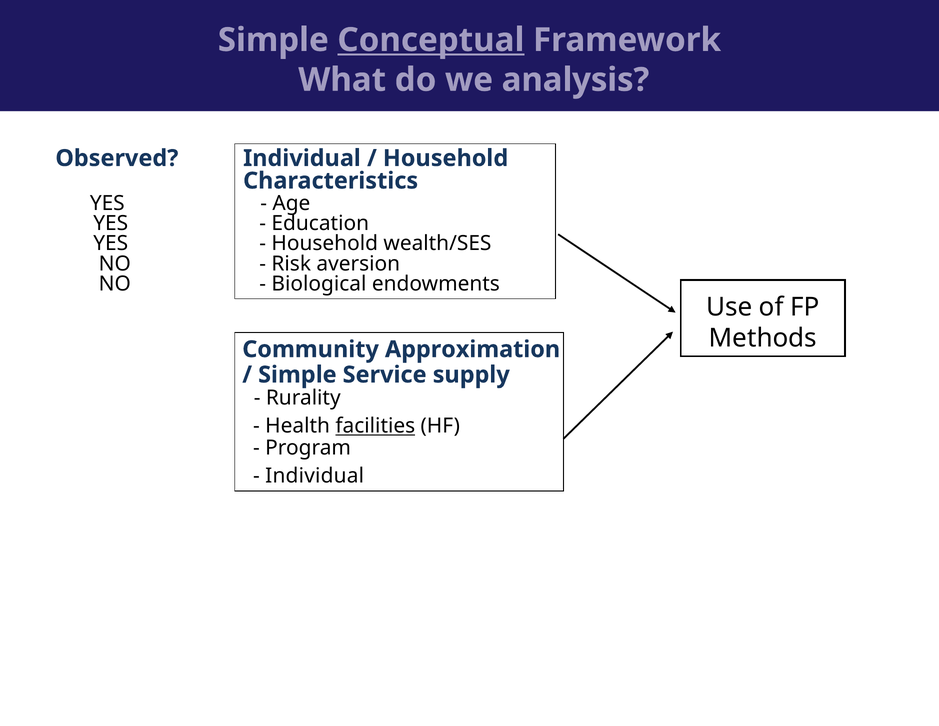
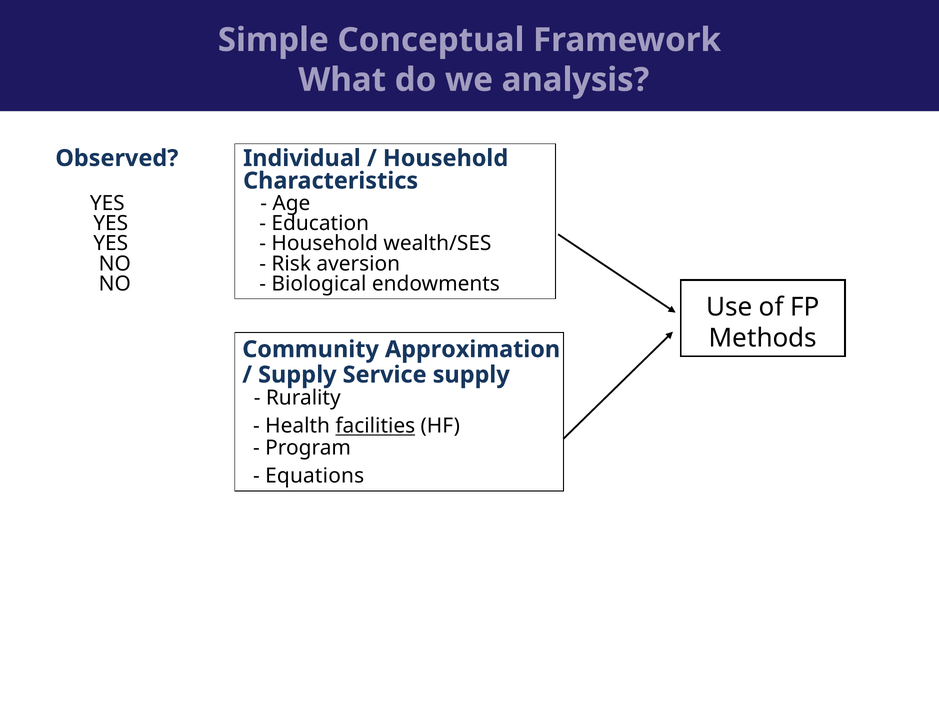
Conceptual underline: present -> none
Simple at (297, 375): Simple -> Supply
Individual at (315, 476): Individual -> Equations
